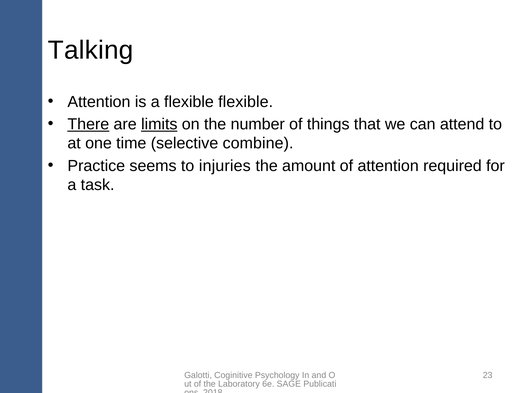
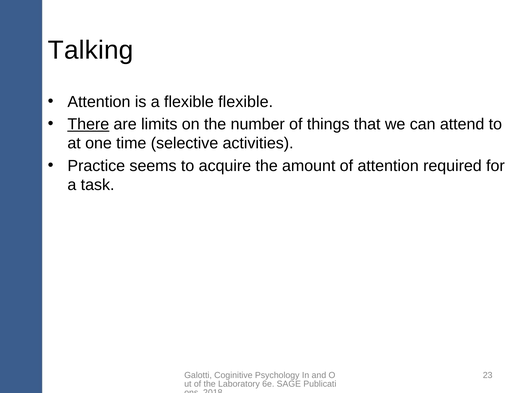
limits underline: present -> none
combine: combine -> activities
injuries: injuries -> acquire
